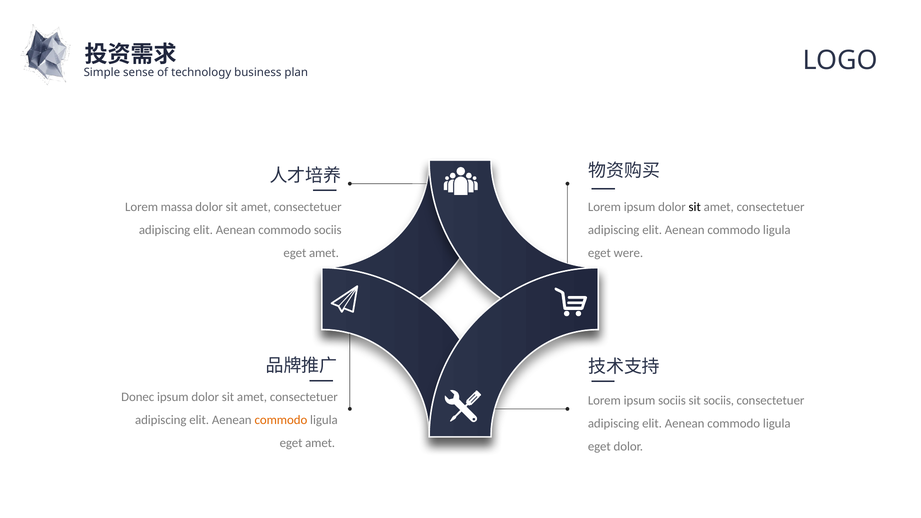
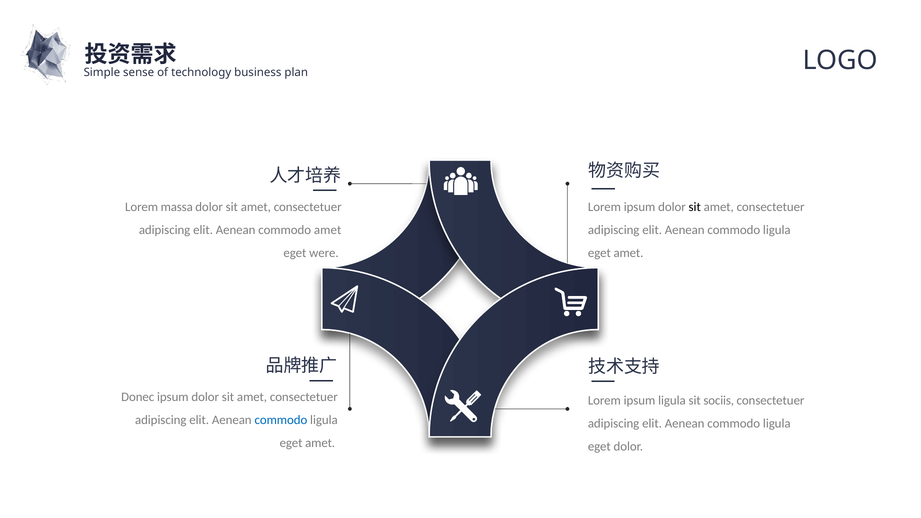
commodo sociis: sociis -> amet
amet at (324, 253): amet -> were
were at (628, 253): were -> amet
ipsum sociis: sociis -> ligula
commodo at (281, 420) colour: orange -> blue
